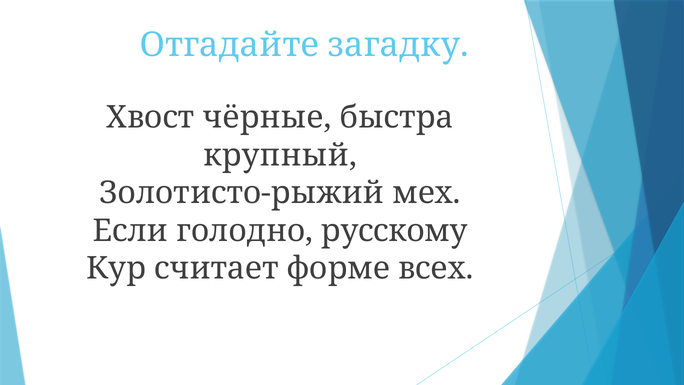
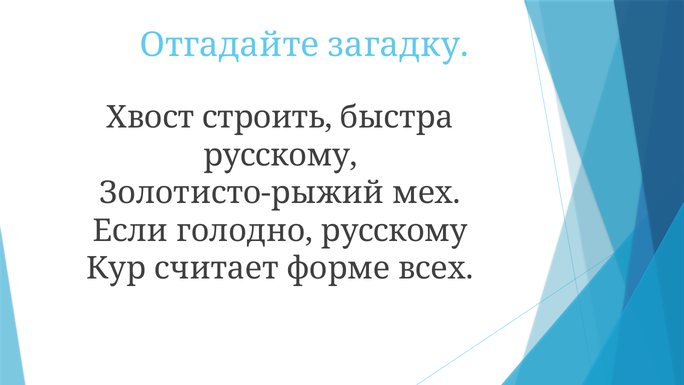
чёрные: чёрные -> строить
крупный at (280, 155): крупный -> русскому
